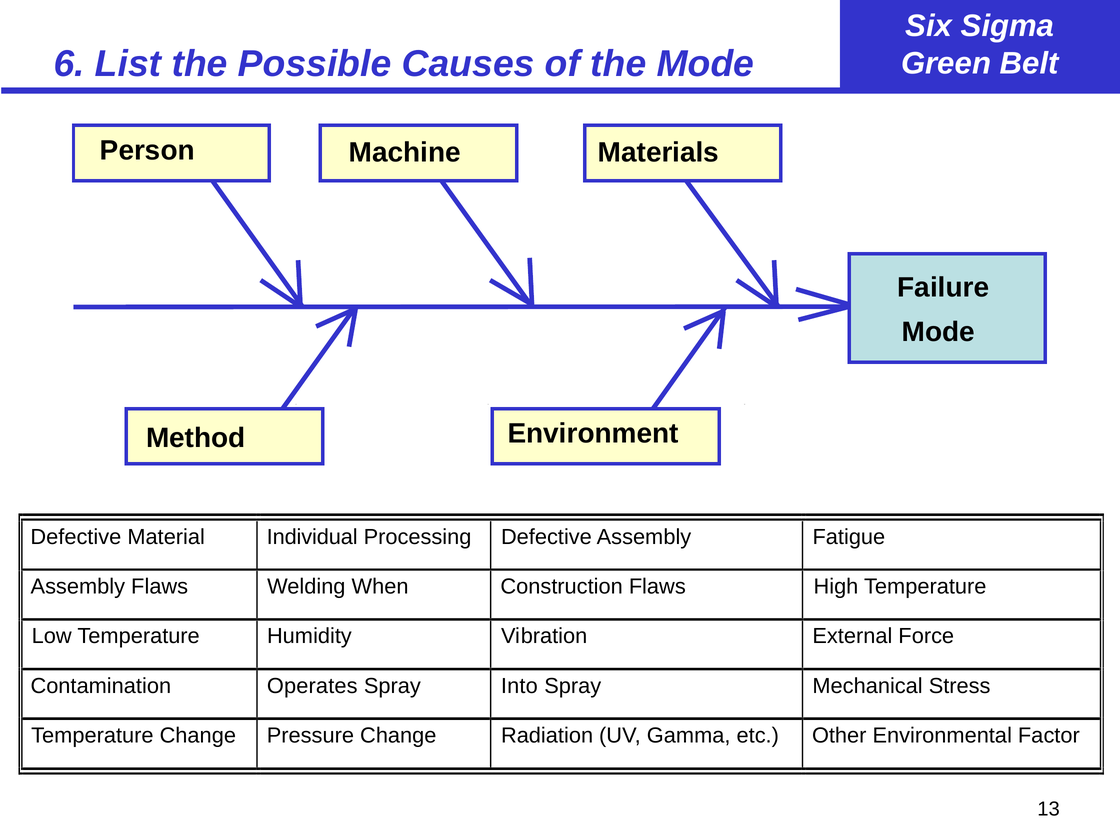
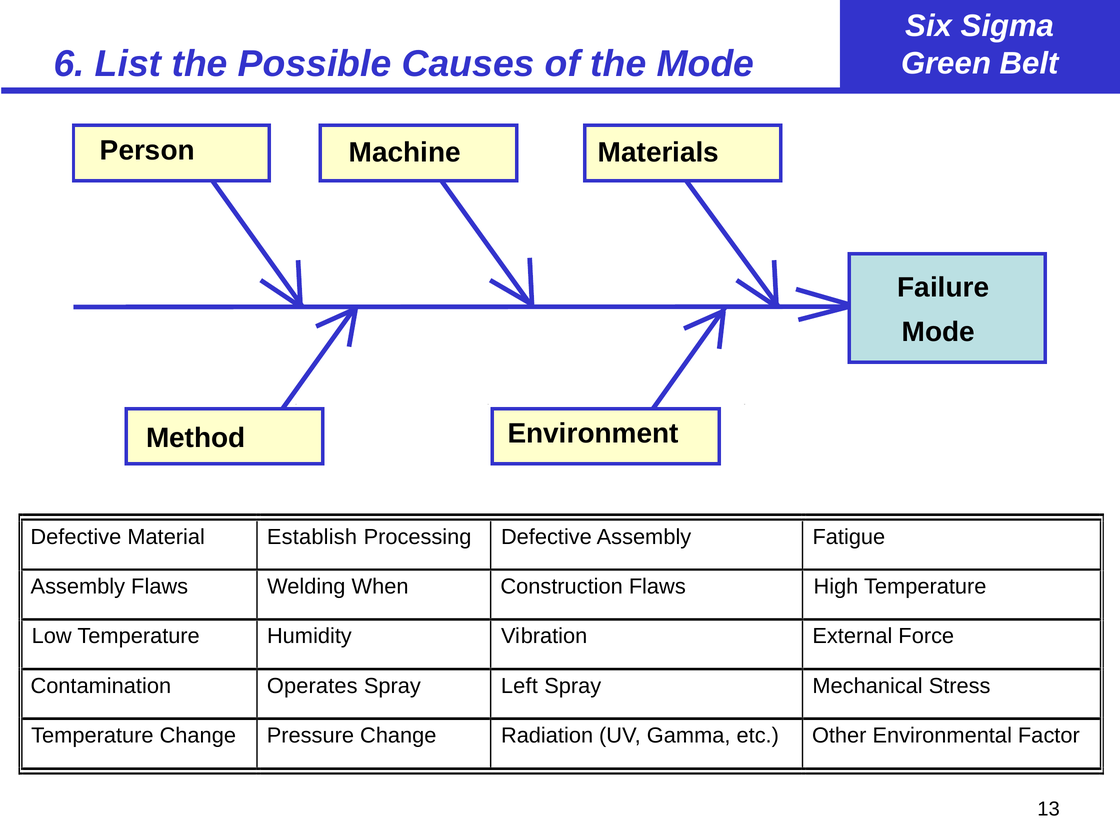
Individual: Individual -> Establish
Into: Into -> Left
